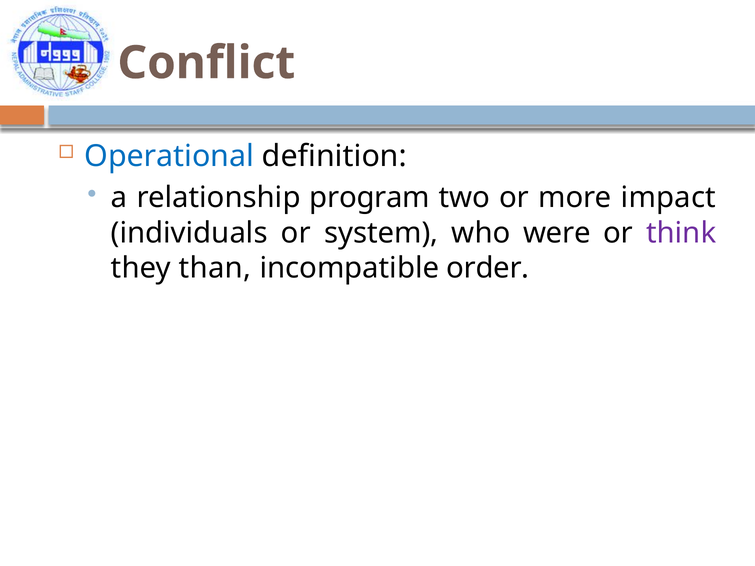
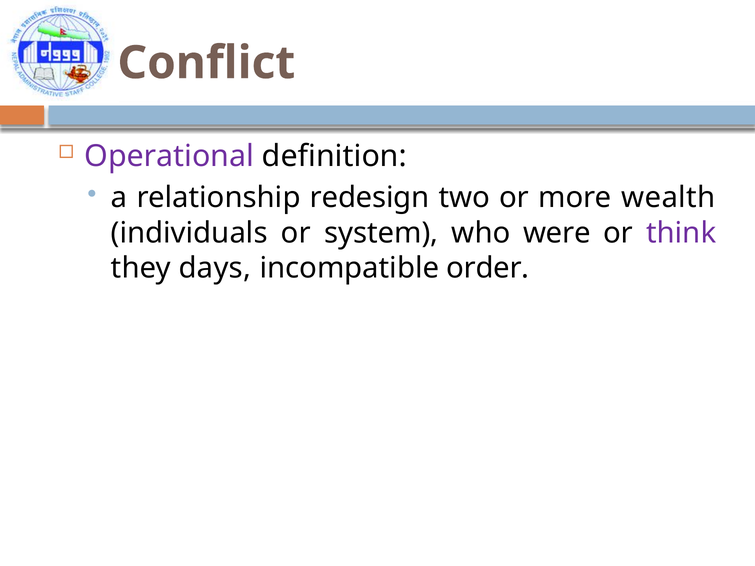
Operational colour: blue -> purple
program: program -> redesign
impact: impact -> wealth
than: than -> days
